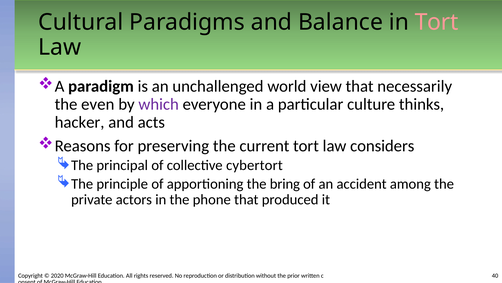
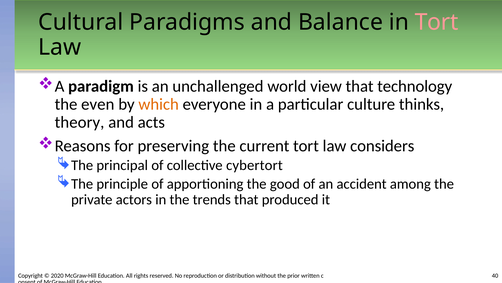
necessarily: necessarily -> technology
which colour: purple -> orange
hacker: hacker -> theory
bring: bring -> good
phone: phone -> trends
